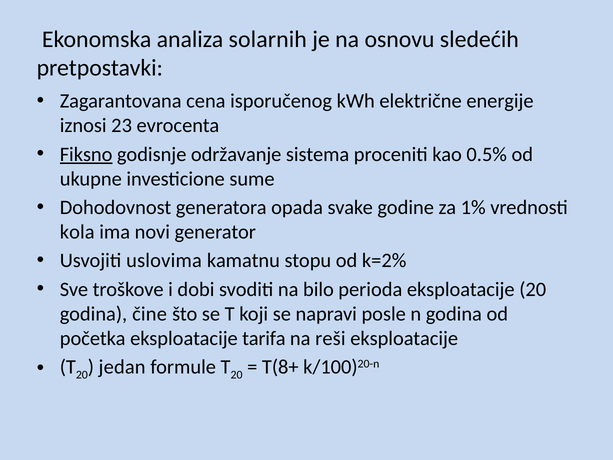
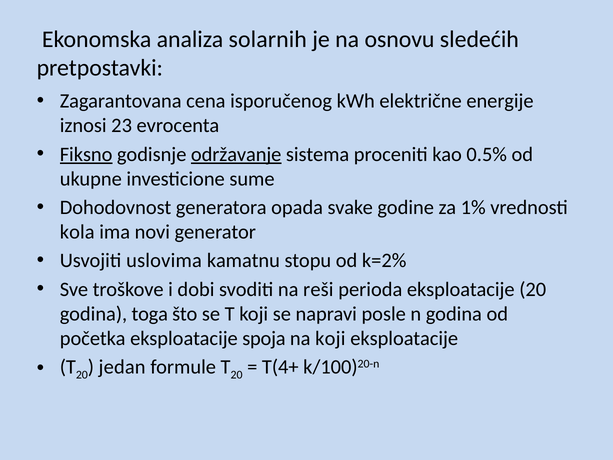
održavanje underline: none -> present
bilo: bilo -> reši
čine: čine -> toga
tarifa: tarifa -> spoja
na reši: reši -> koji
T(8+: T(8+ -> T(4+
